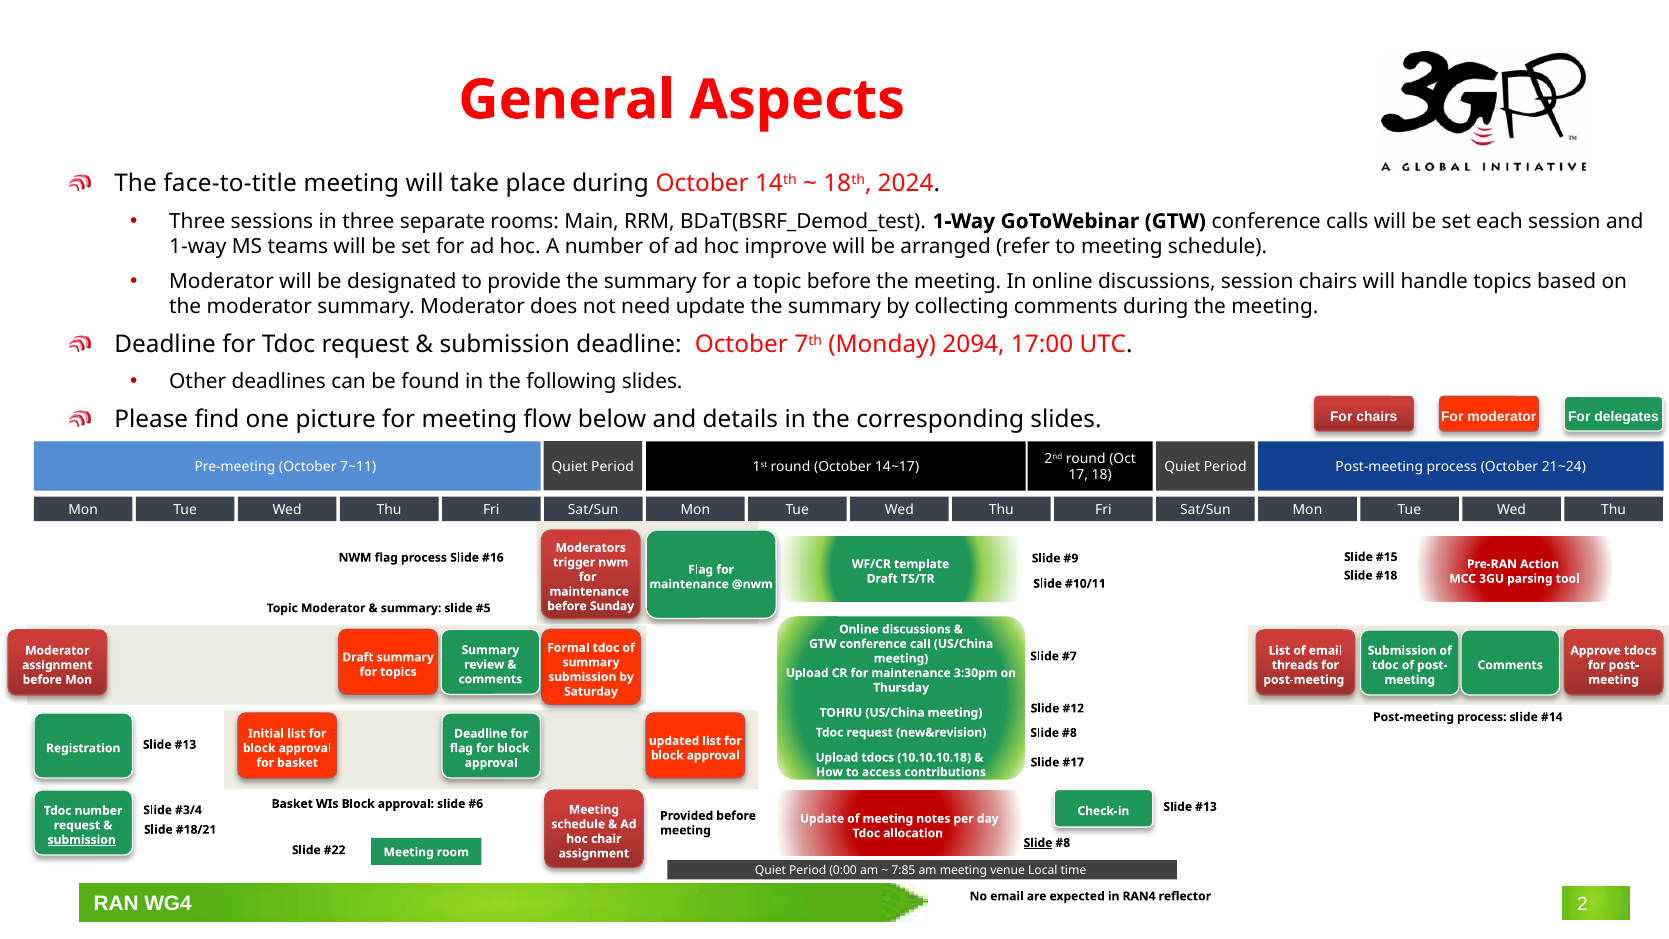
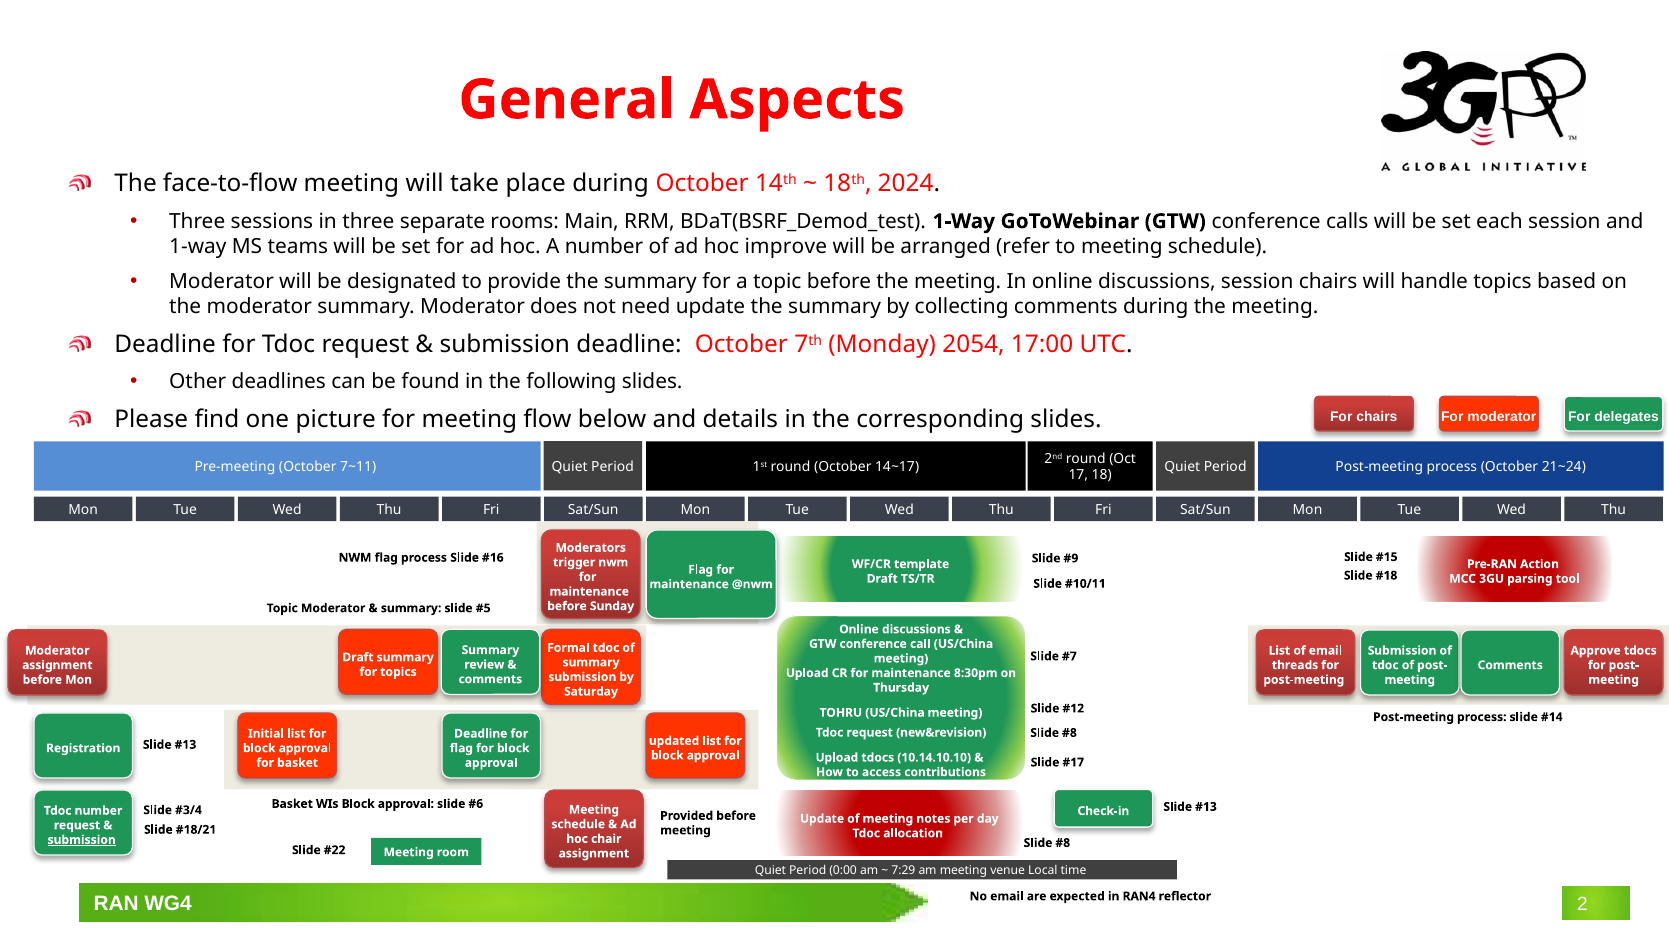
face-to-title: face-to-title -> face-to-flow
2094: 2094 -> 2054
3:30pm: 3:30pm -> 8:30pm
10.10.10.18: 10.10.10.18 -> 10.14.10.10
Slide at (1038, 843) underline: present -> none
7:85: 7:85 -> 7:29
